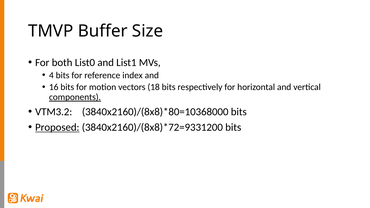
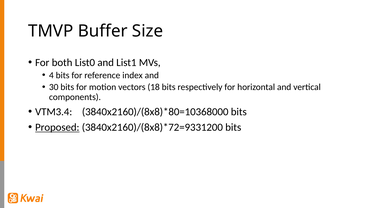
16: 16 -> 30
components underline: present -> none
VTM3.2: VTM3.2 -> VTM3.4
